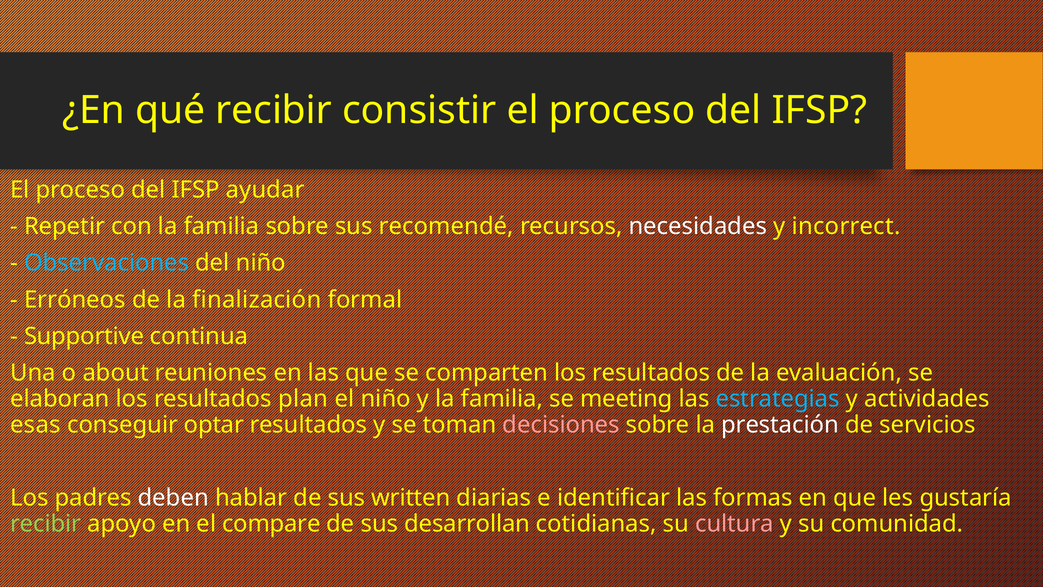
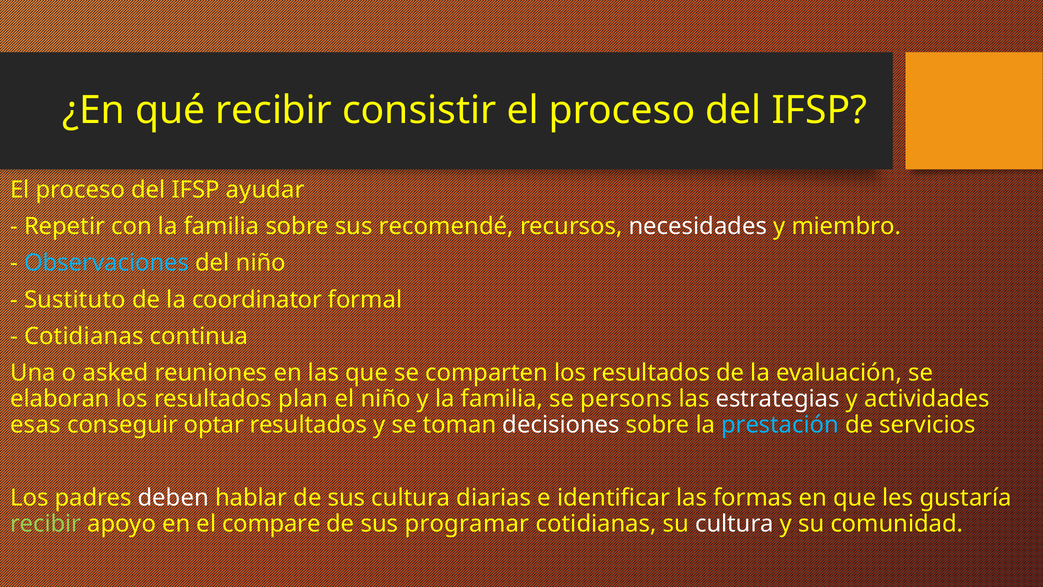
incorrect: incorrect -> miembro
Erróneos: Erróneos -> Sustituto
finalización: finalización -> coordinator
Supportive at (84, 336): Supportive -> Cotidianas
about: about -> asked
meeting: meeting -> persons
estrategias colour: light blue -> white
decisiones colour: pink -> white
prestación colour: white -> light blue
sus written: written -> cultura
desarrollan: desarrollan -> programar
cultura at (734, 524) colour: pink -> white
